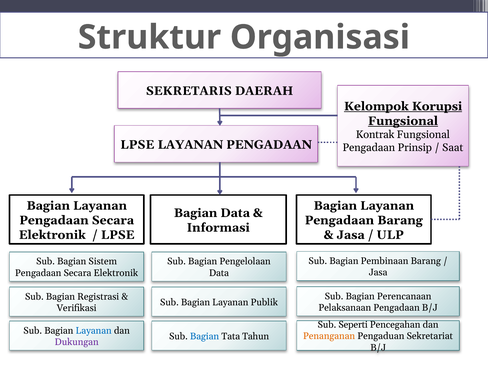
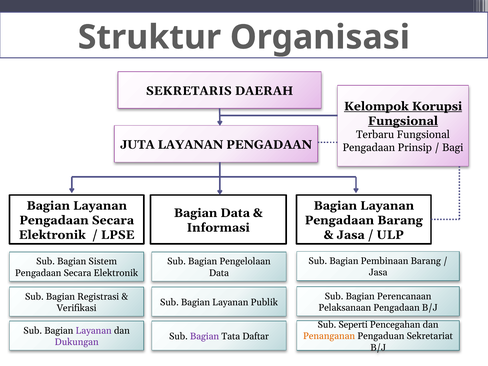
Kontrak: Kontrak -> Terbaru
LPSE at (137, 145): LPSE -> JUTA
Saat: Saat -> Bagi
Layanan at (94, 331) colour: blue -> purple
Bagian at (205, 336) colour: blue -> purple
Tahun: Tahun -> Daftar
